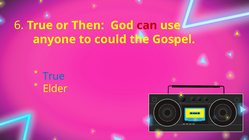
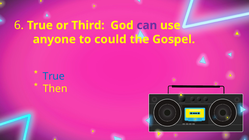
Then: Then -> Third
can colour: red -> purple
Elder: Elder -> Then
